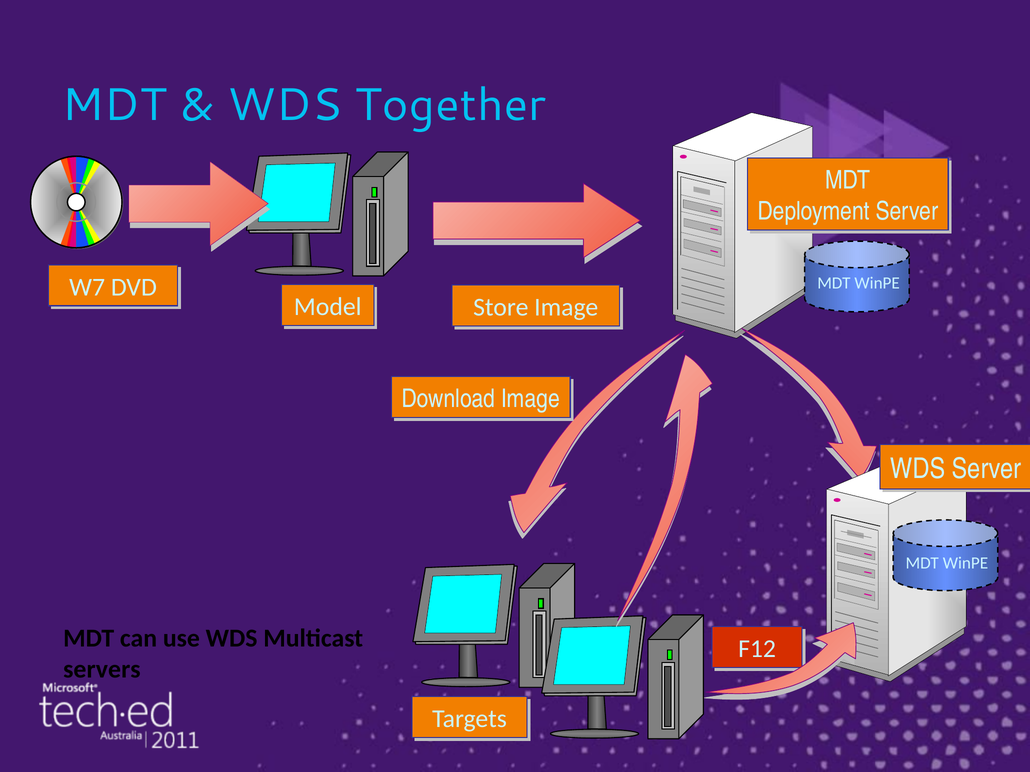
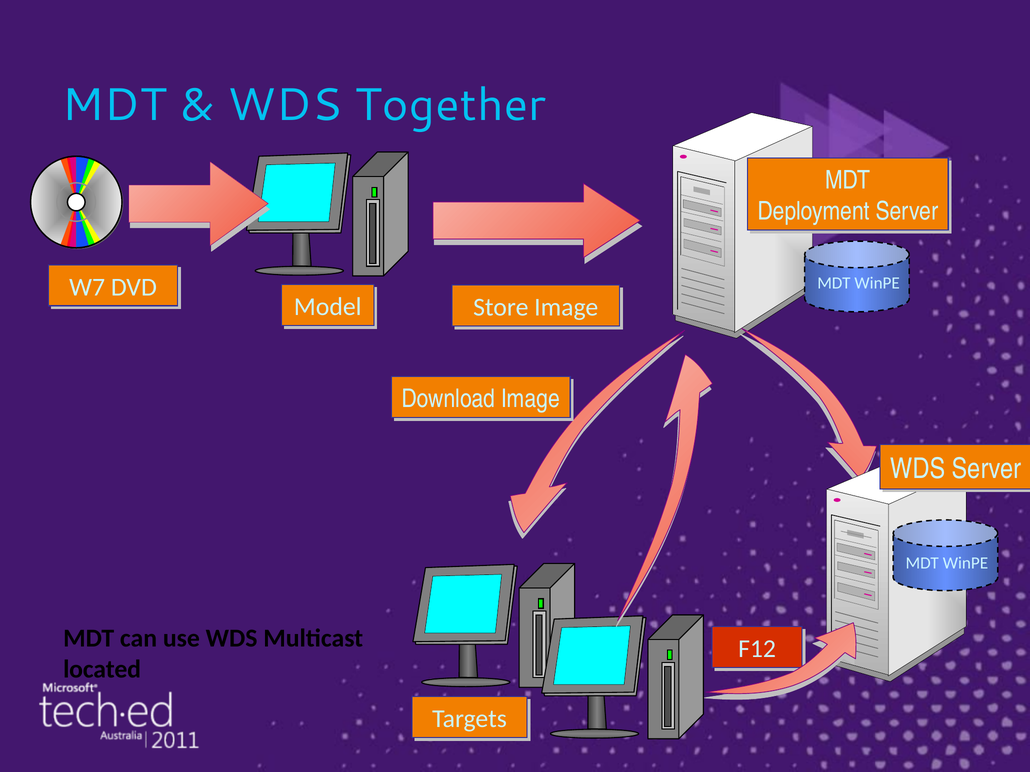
servers: servers -> located
